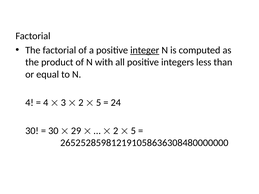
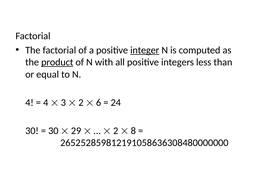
product underline: none -> present
5 at (99, 103): 5 -> 6
5 at (133, 131): 5 -> 8
